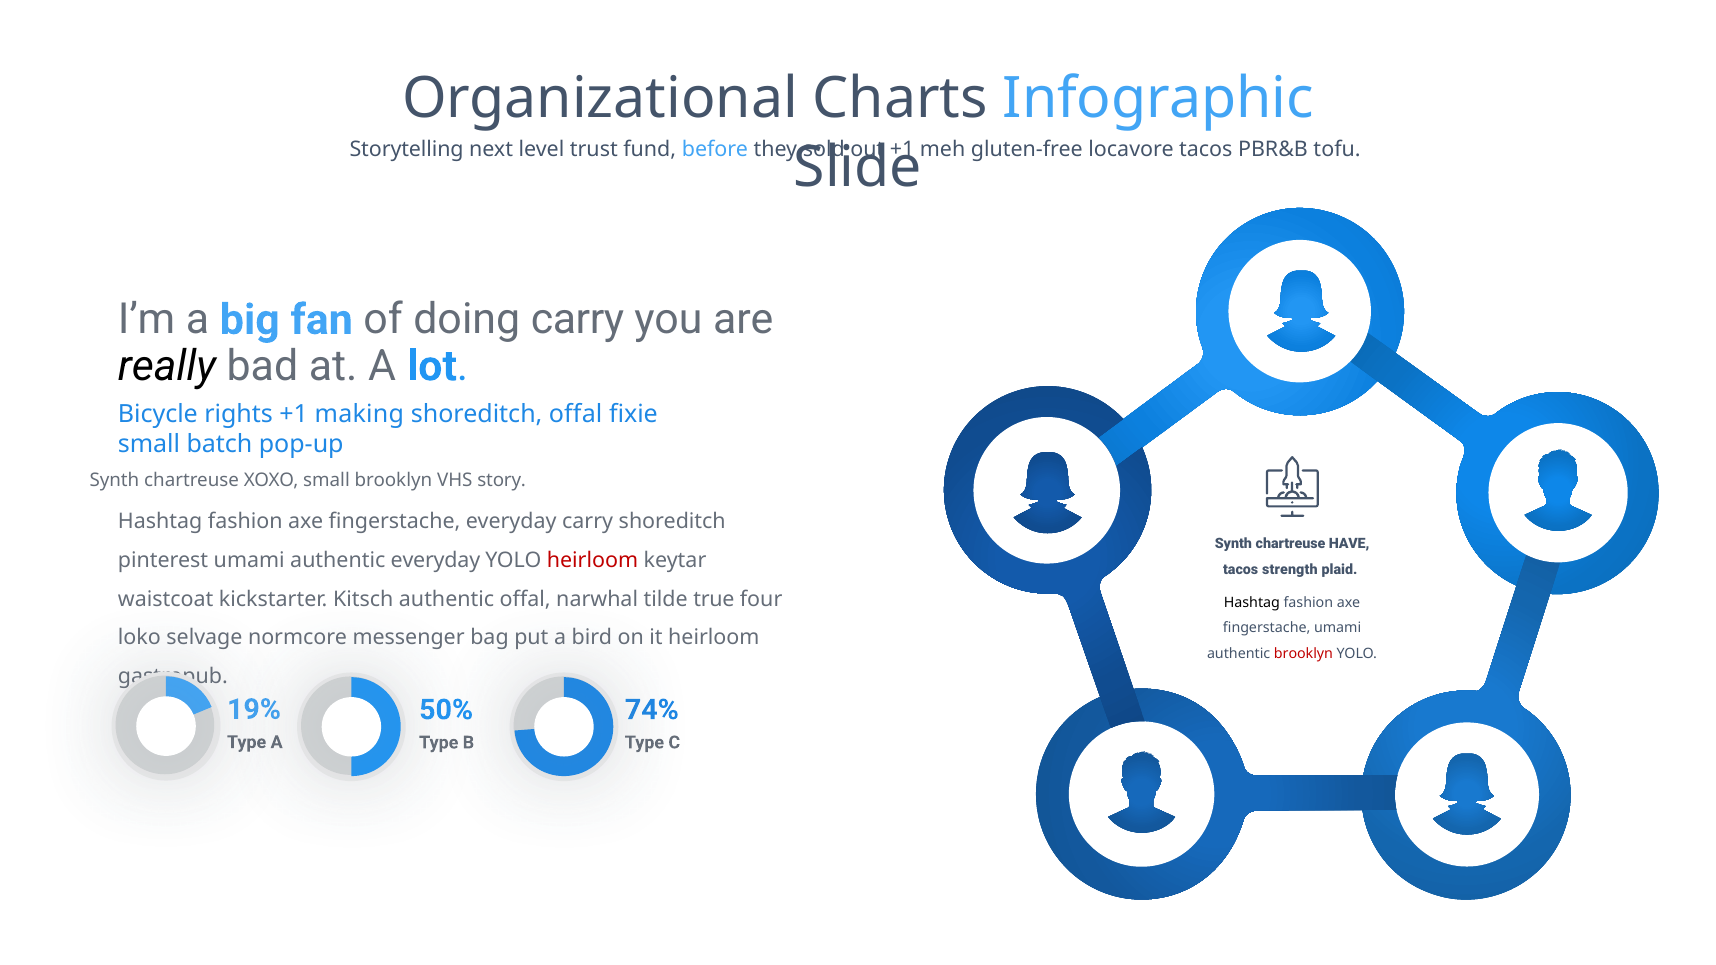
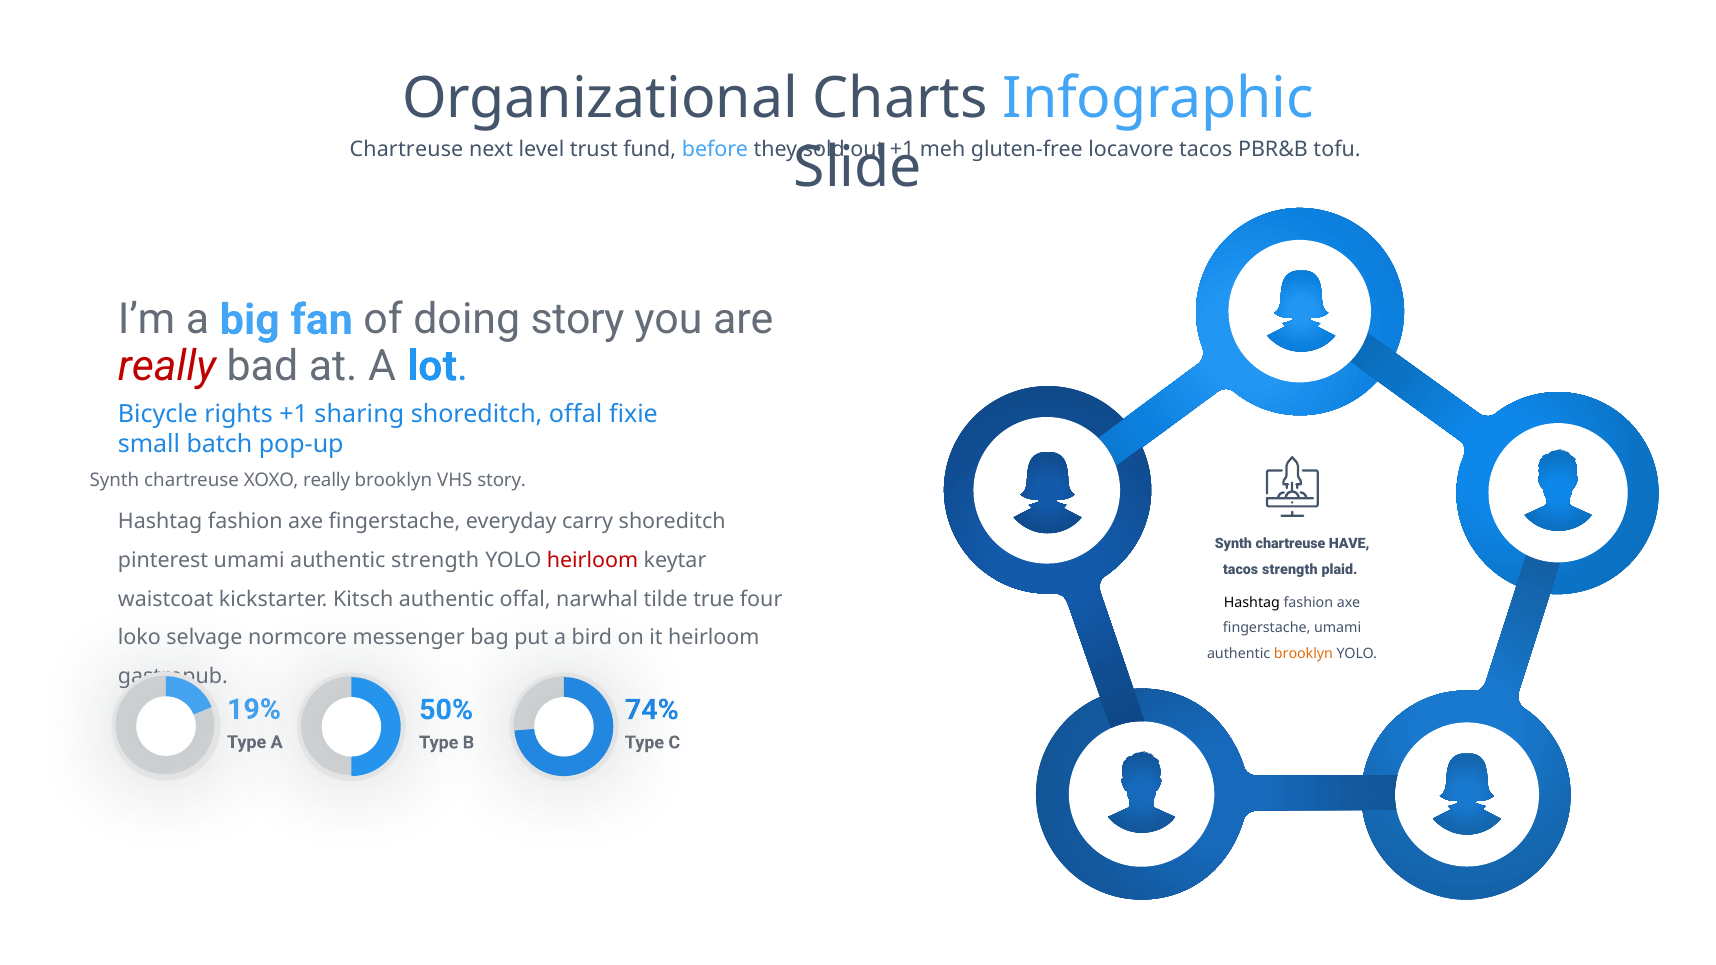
Storytelling at (407, 150): Storytelling -> Chartreuse
doing carry: carry -> story
really at (167, 366) colour: black -> red
making: making -> sharing
XOXO small: small -> really
authentic everyday: everyday -> strength
brooklyn at (1303, 654) colour: red -> orange
